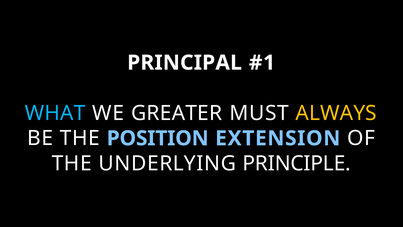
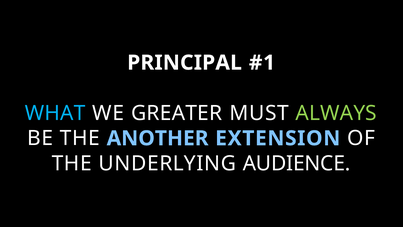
ALWAYS colour: yellow -> light green
POSITION: POSITION -> ANOTHER
PRINCIPLE: PRINCIPLE -> AUDIENCE
